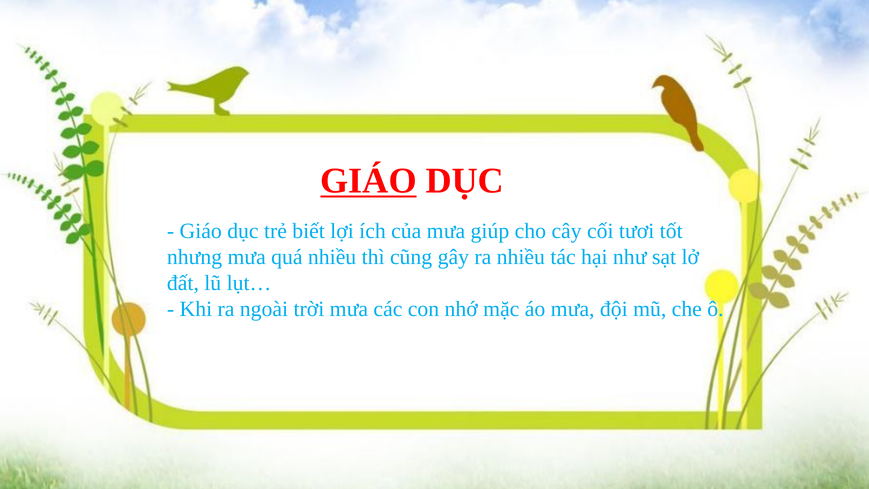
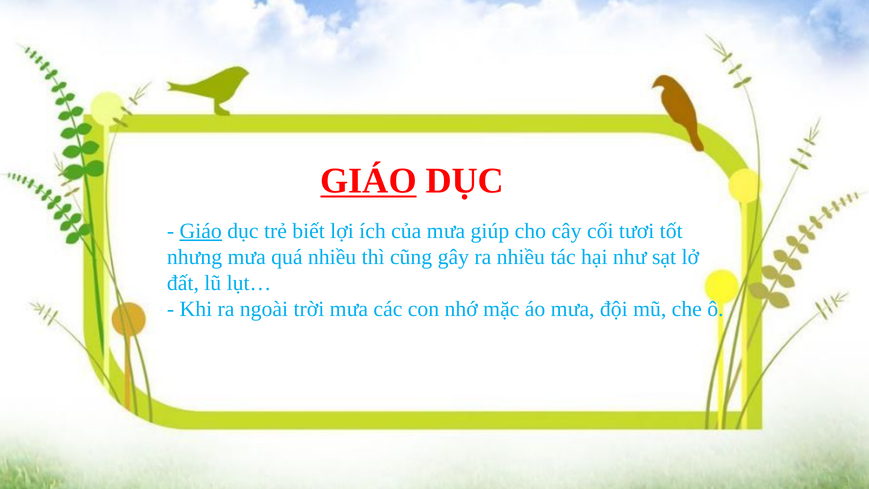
Giáo at (201, 231) underline: none -> present
